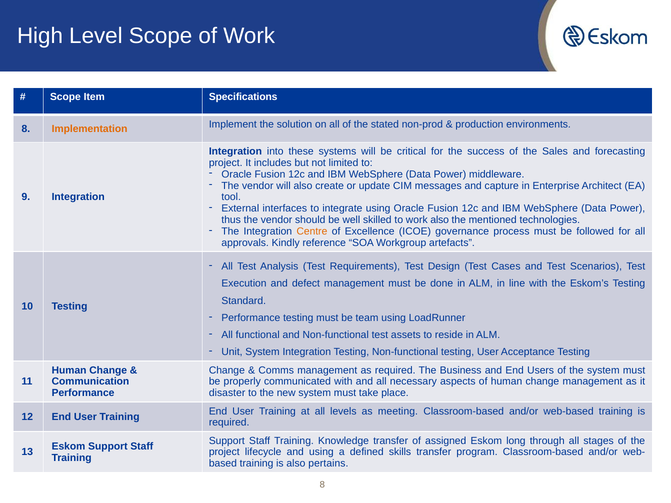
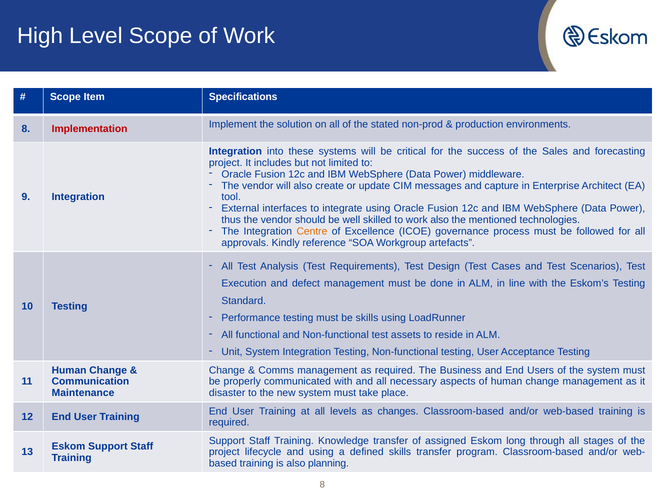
Implementation colour: orange -> red
be team: team -> skills
Performance at (83, 393): Performance -> Maintenance
meeting: meeting -> changes
pertains: pertains -> planning
